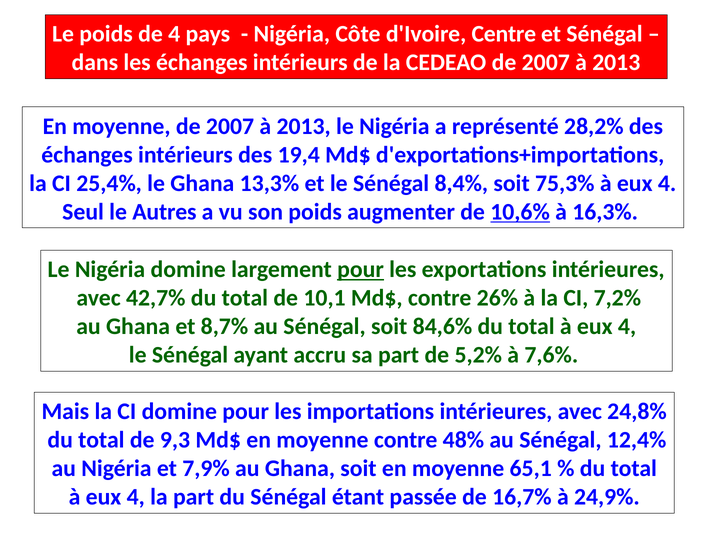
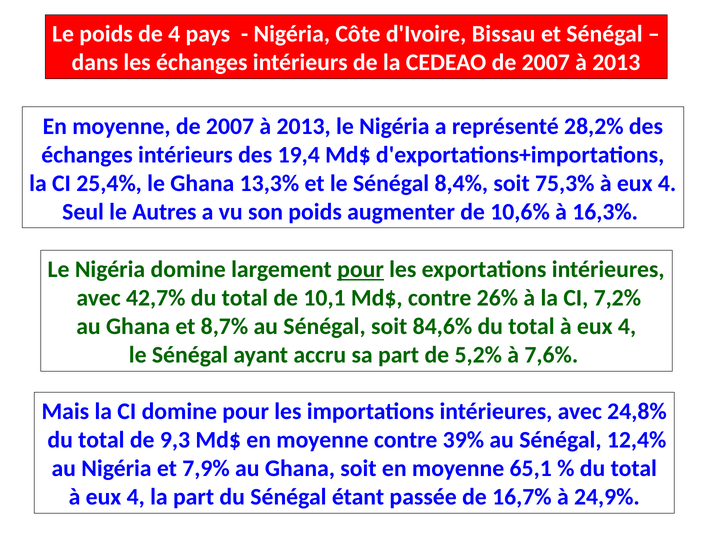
Centre: Centre -> Bissau
10,6% underline: present -> none
48%: 48% -> 39%
